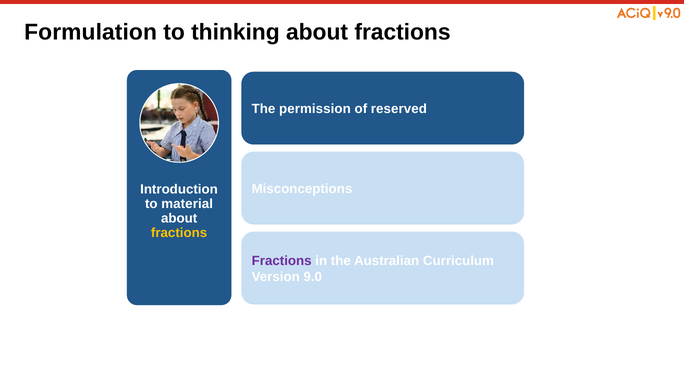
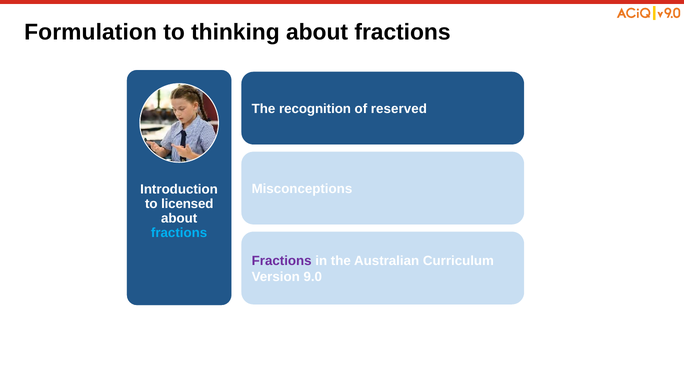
permission: permission -> recognition
material: material -> licensed
fractions at (179, 233) colour: yellow -> light blue
